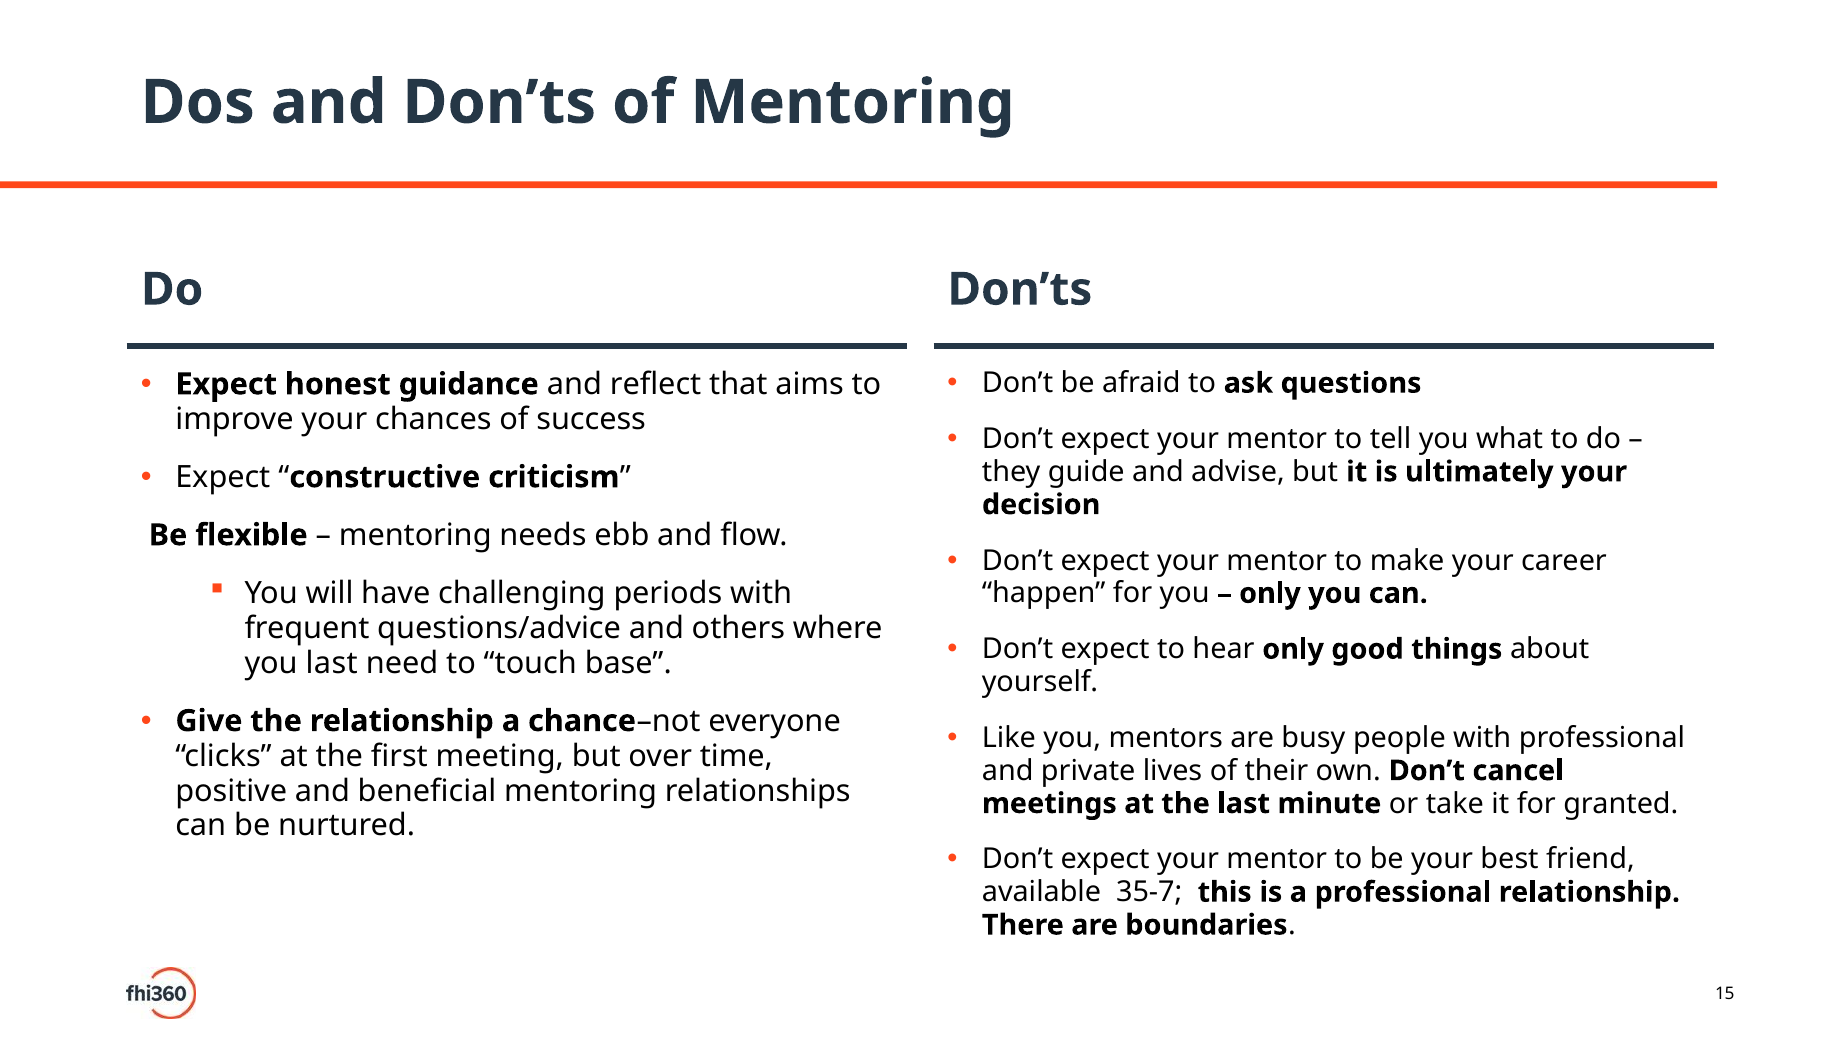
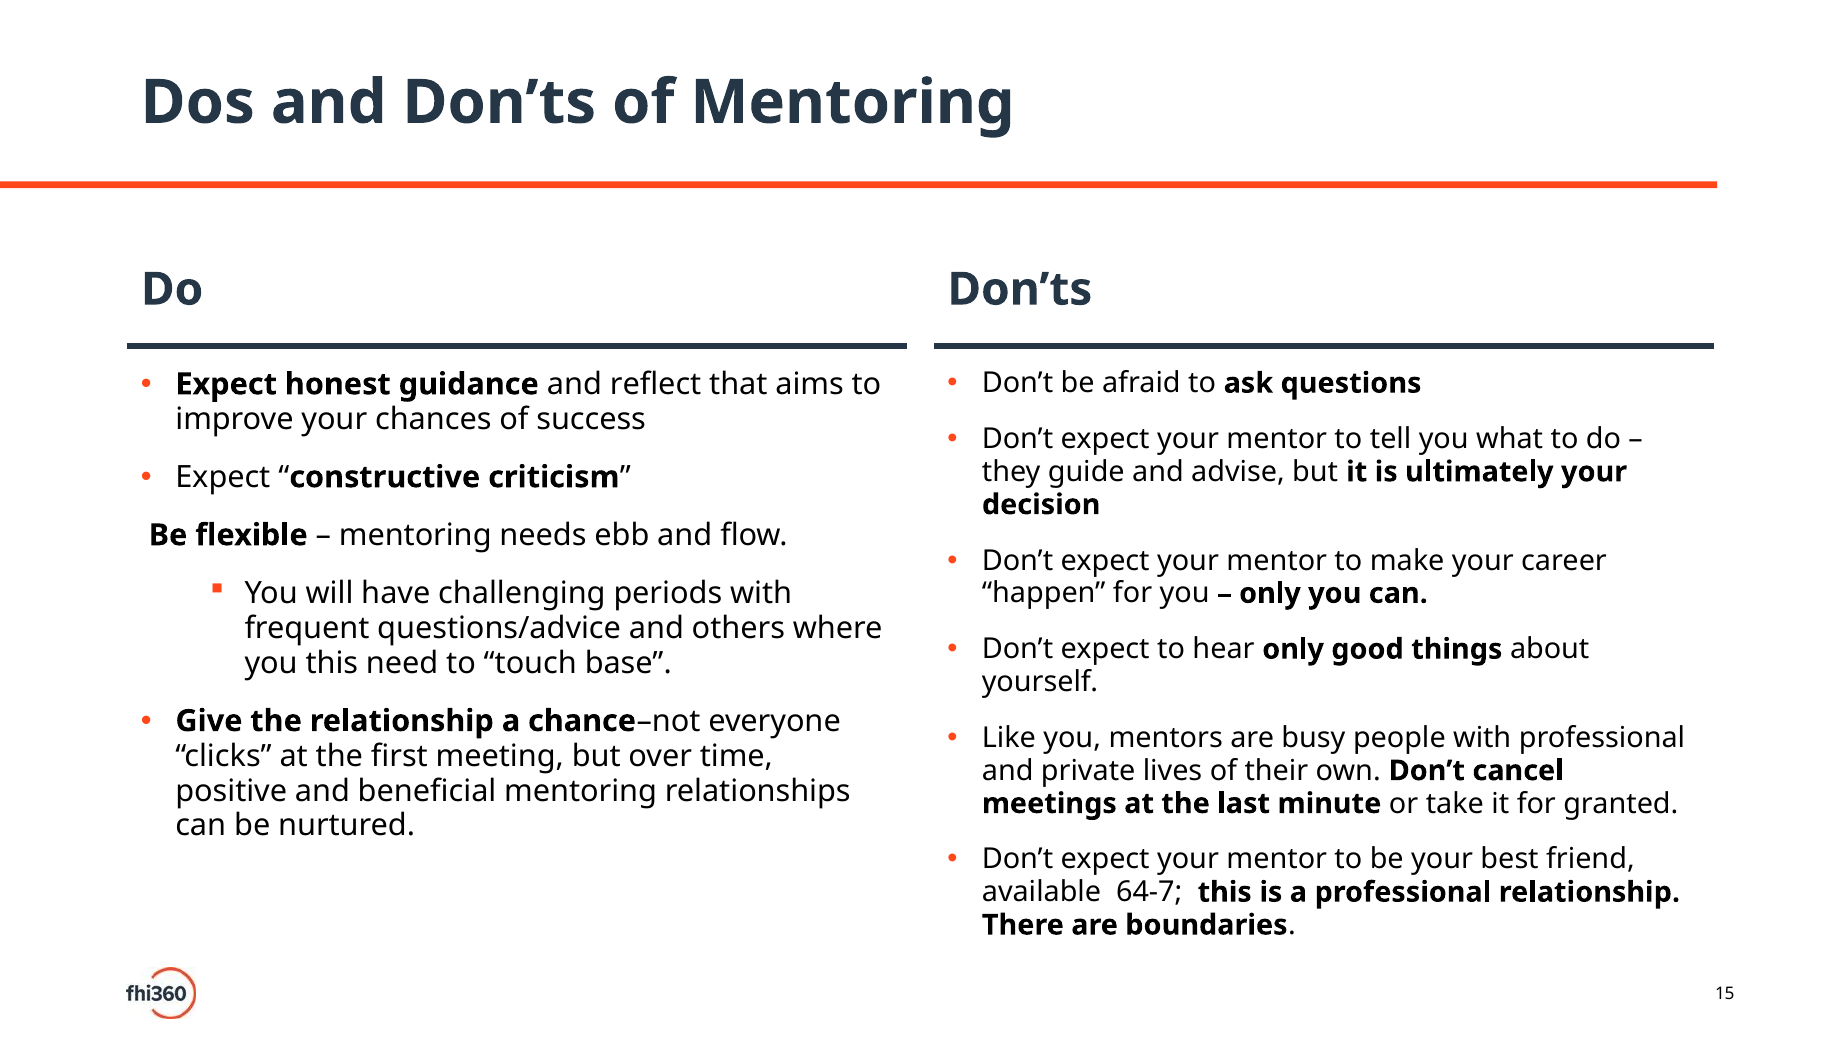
you last: last -> this
35-7: 35-7 -> 64-7
